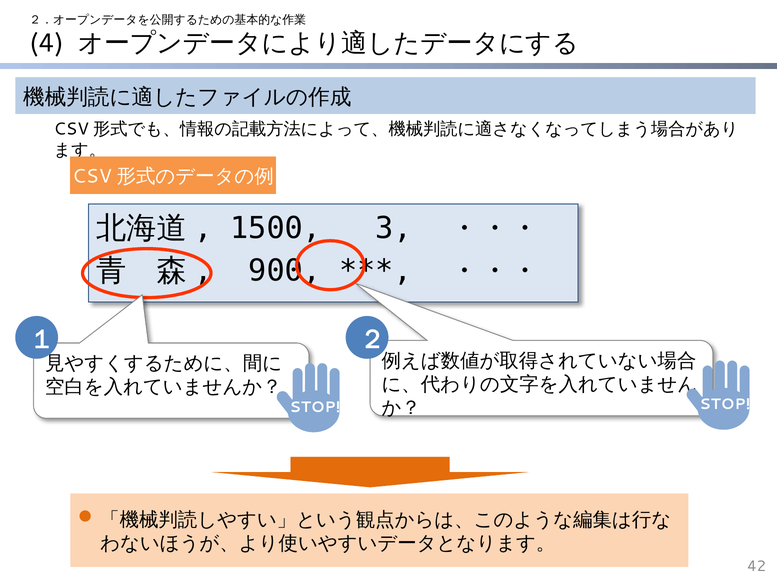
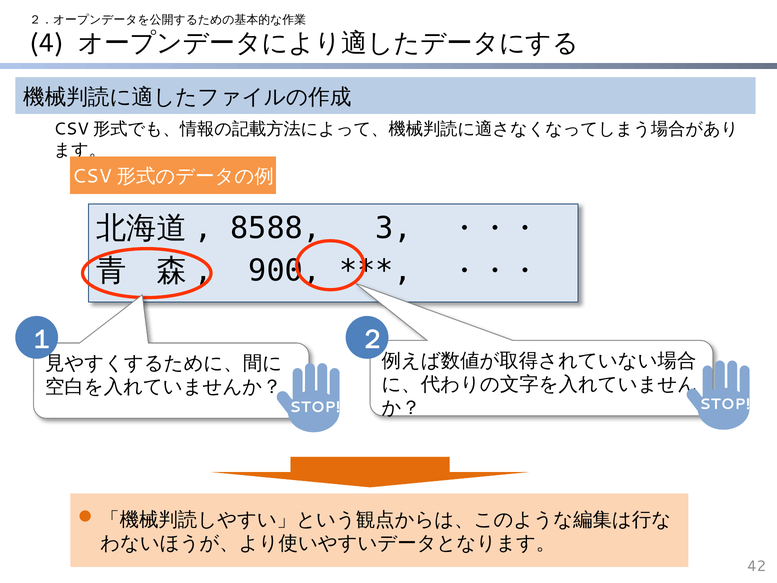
1500: 1500 -> 8588
